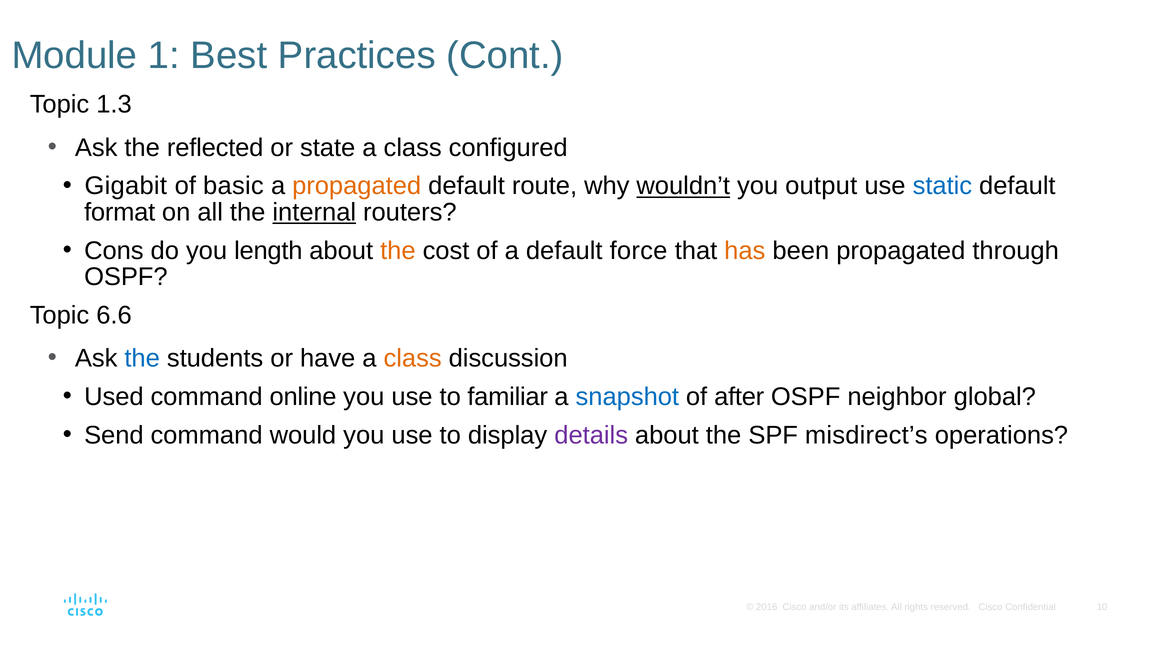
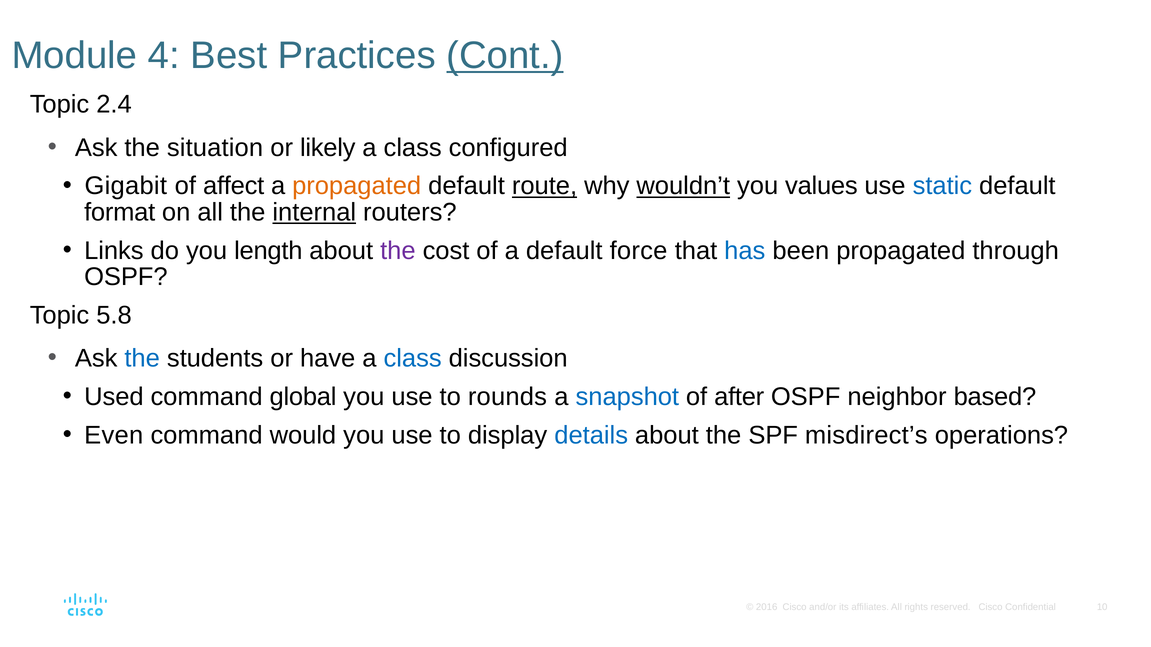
1: 1 -> 4
Cont underline: none -> present
1.3: 1.3 -> 2.4
reflected: reflected -> situation
state: state -> likely
basic: basic -> affect
route underline: none -> present
output: output -> values
Cons: Cons -> Links
the at (398, 251) colour: orange -> purple
has colour: orange -> blue
6.6: 6.6 -> 5.8
class at (413, 359) colour: orange -> blue
online: online -> global
familiar: familiar -> rounds
global: global -> based
Send: Send -> Even
details colour: purple -> blue
